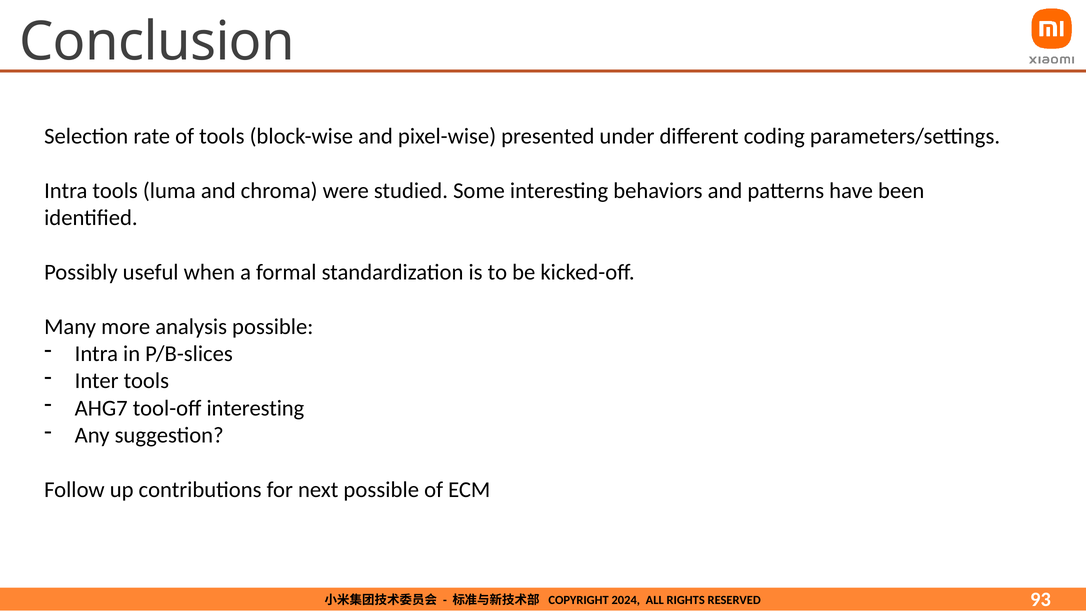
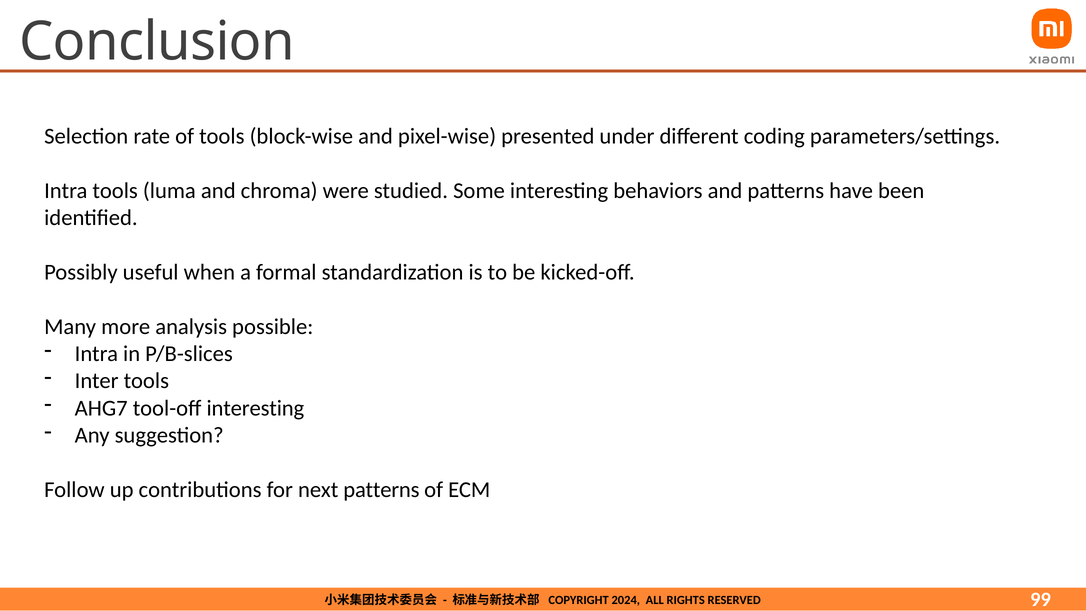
next possible: possible -> patterns
93: 93 -> 99
